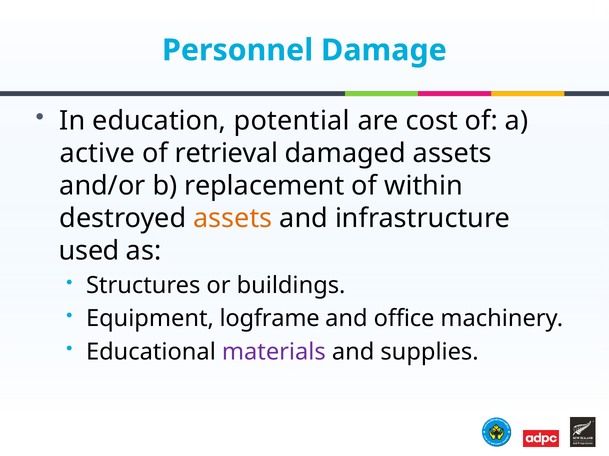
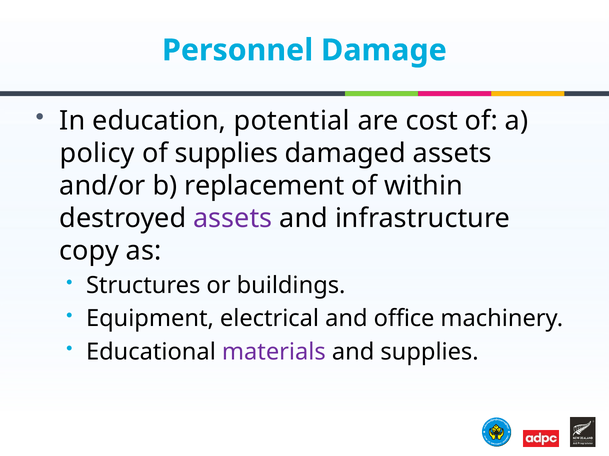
active: active -> policy
of retrieval: retrieval -> supplies
assets at (233, 219) colour: orange -> purple
used: used -> copy
logframe: logframe -> electrical
